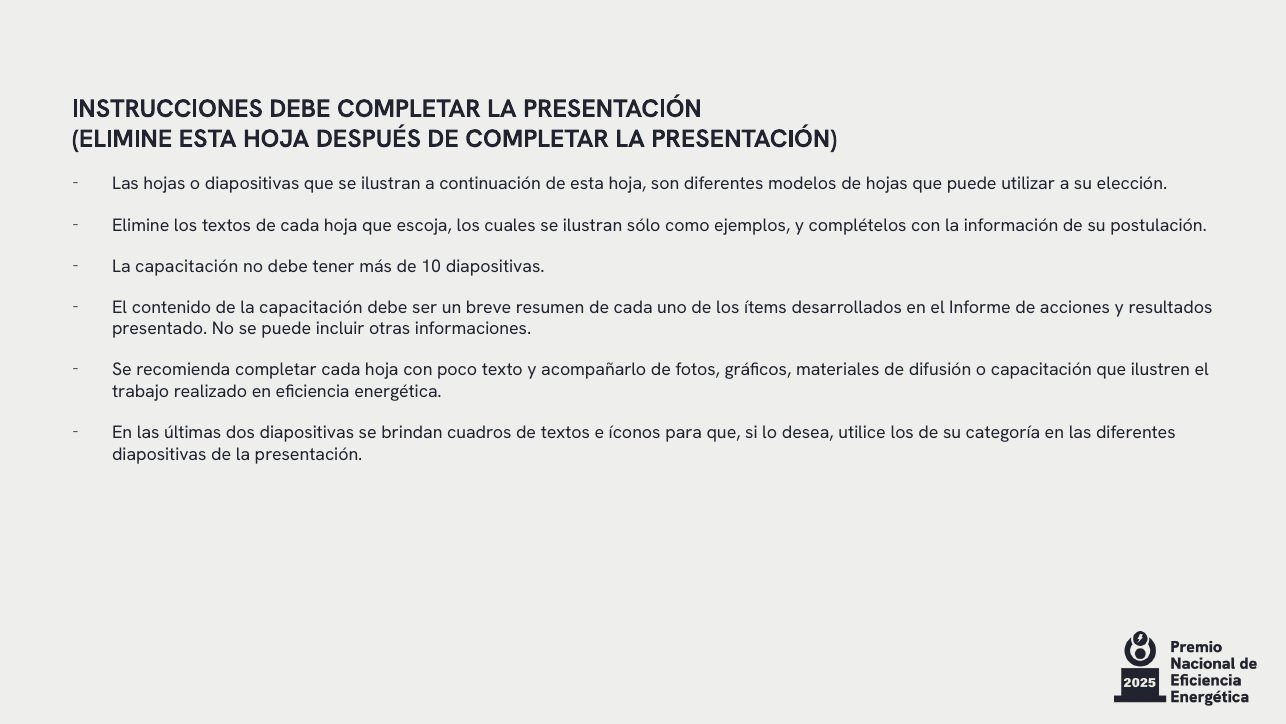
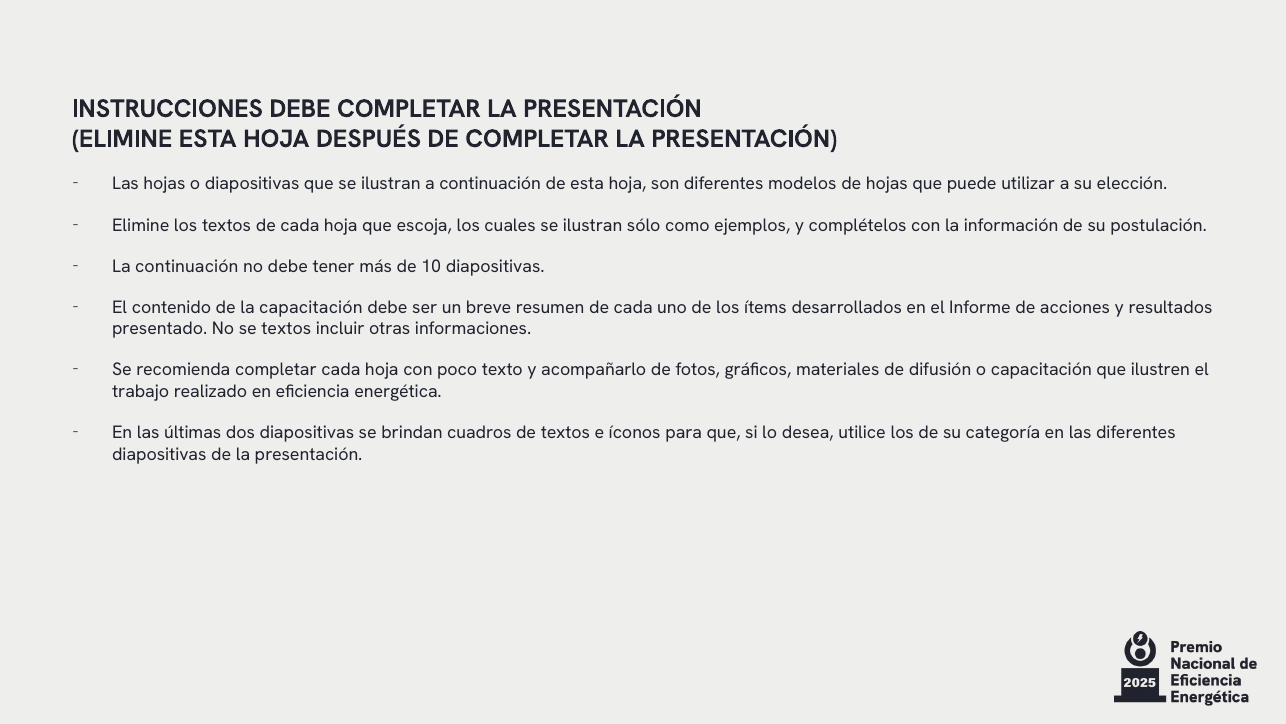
capacitación at (187, 266): capacitación -> continuación
se puede: puede -> textos
